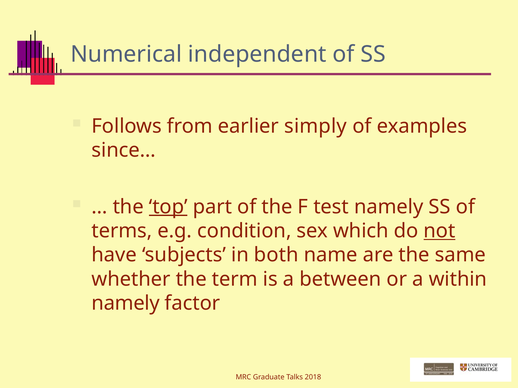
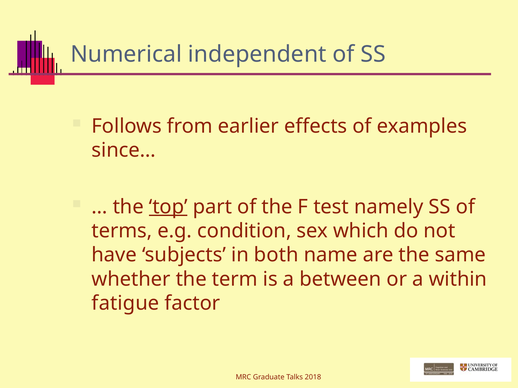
simply: simply -> effects
not underline: present -> none
namely at (126, 304): namely -> fatigue
